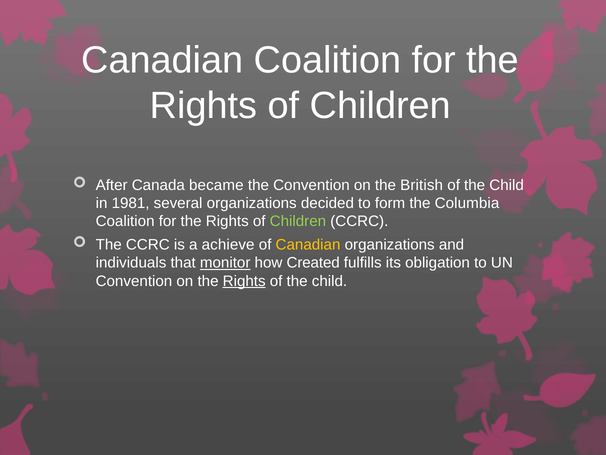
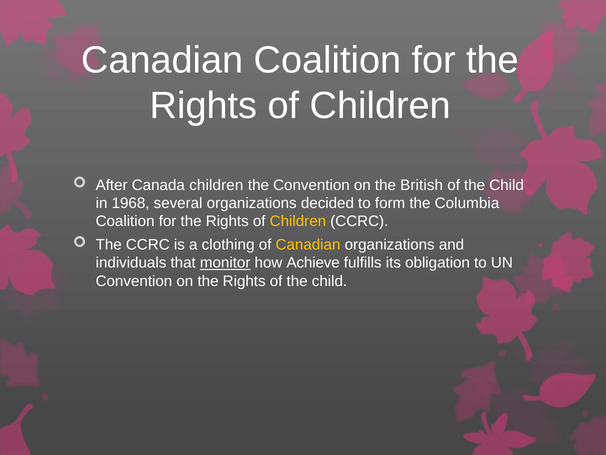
Canada became: became -> children
1981: 1981 -> 1968
Children at (298, 221) colour: light green -> yellow
achieve: achieve -> clothing
Created: Created -> Achieve
Rights at (244, 281) underline: present -> none
